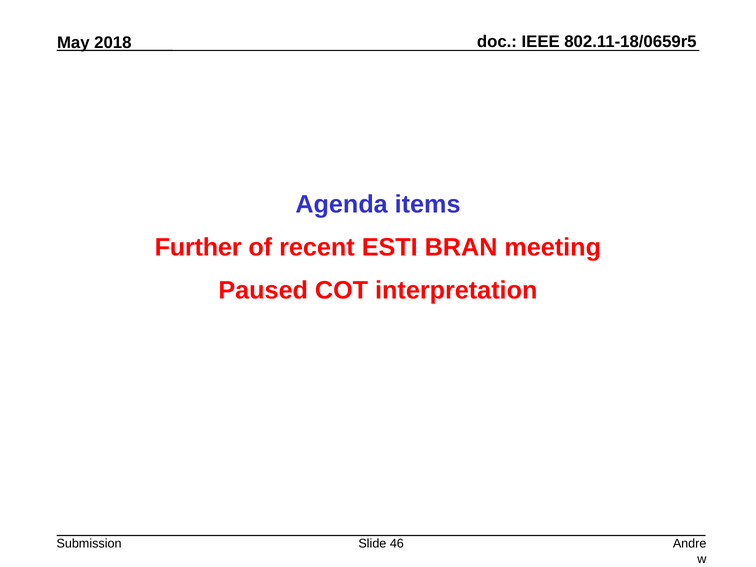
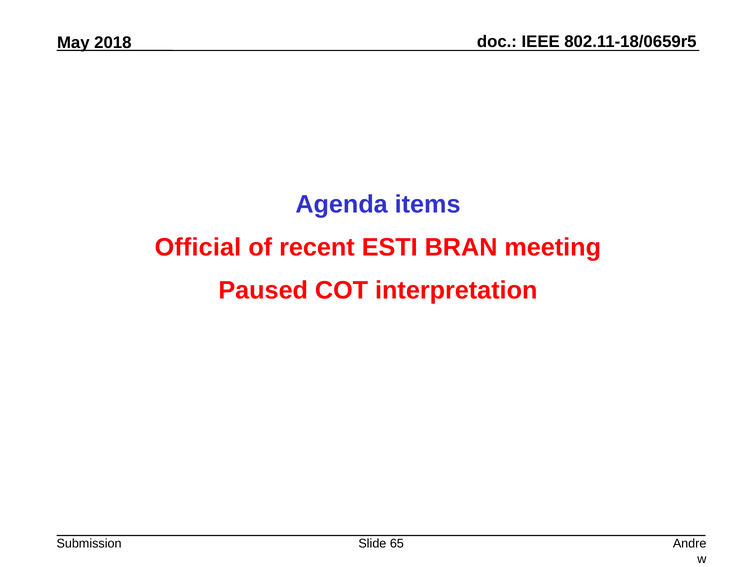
Further: Further -> Official
46: 46 -> 65
